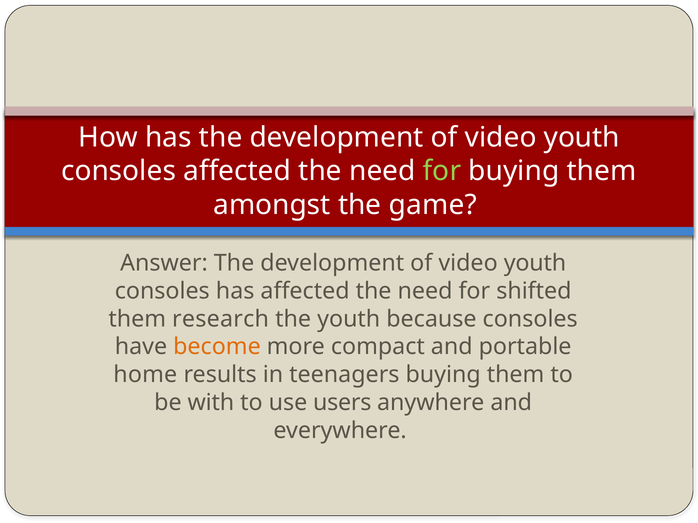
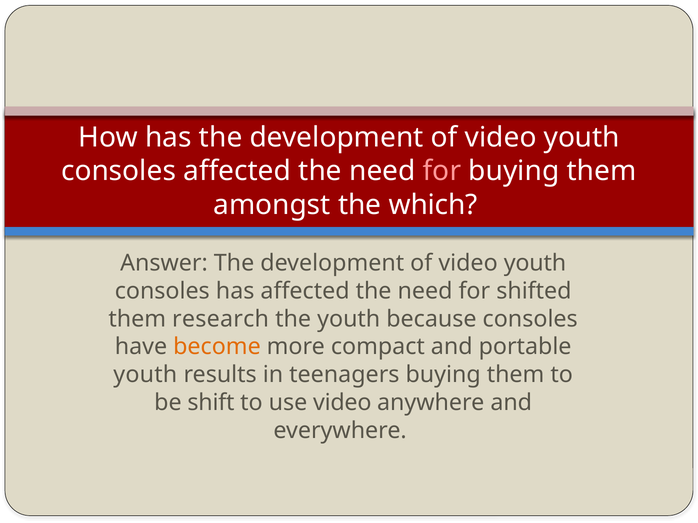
for at (442, 171) colour: light green -> pink
game: game -> which
home at (145, 375): home -> youth
with: with -> shift
use users: users -> video
